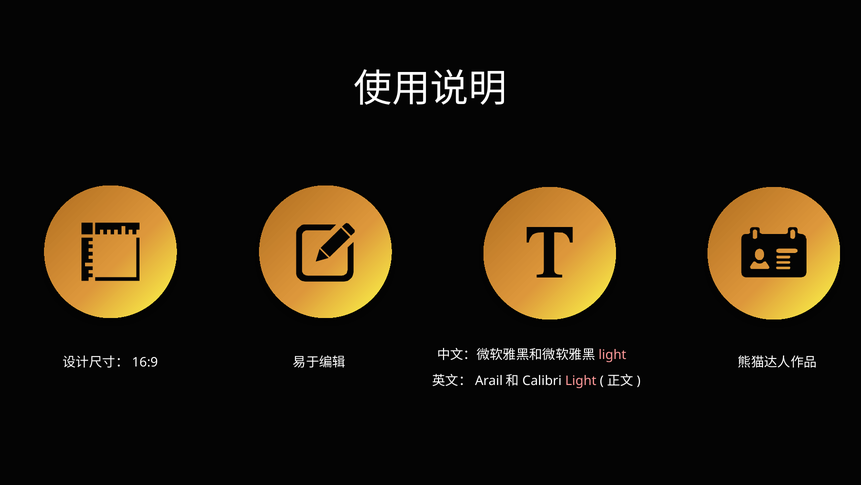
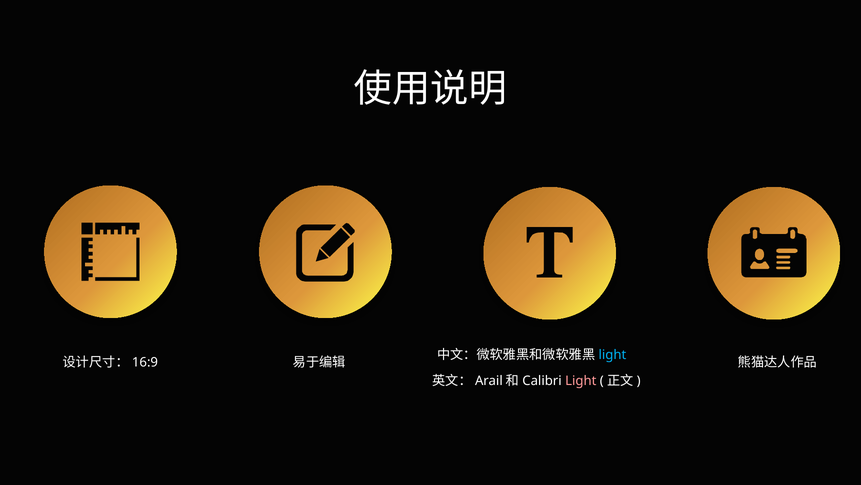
light at (612, 355) colour: pink -> light blue
